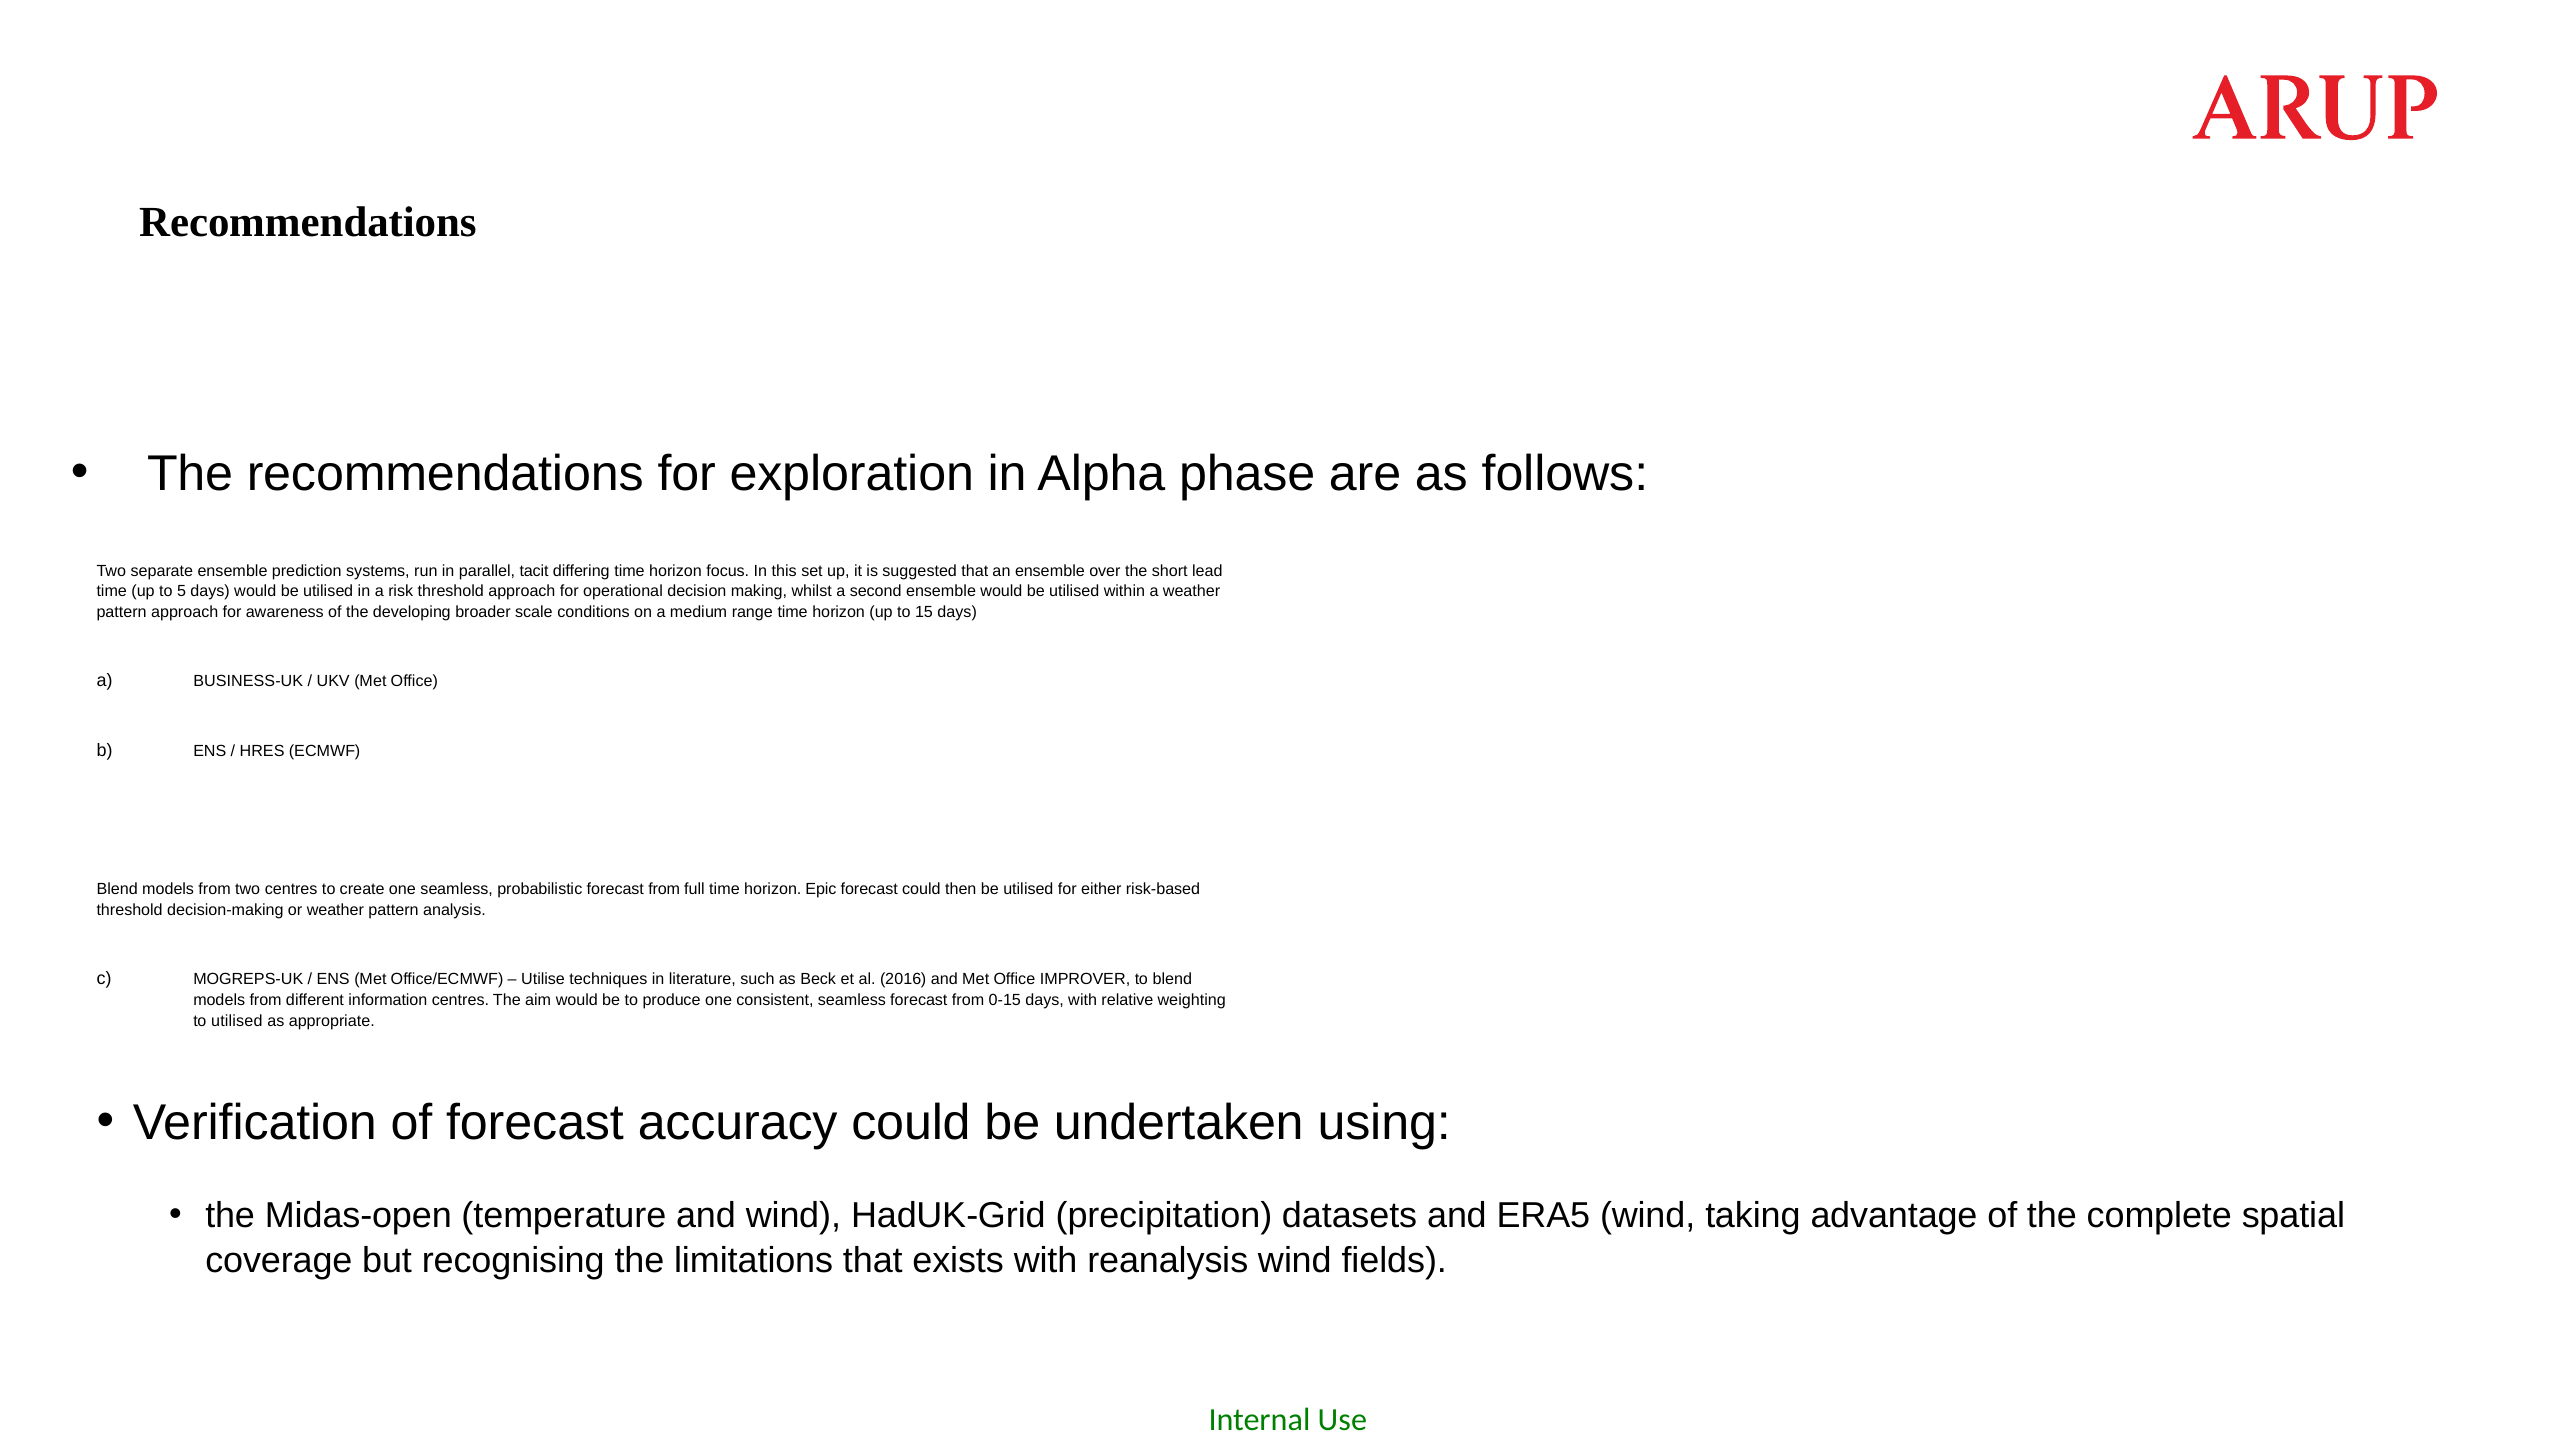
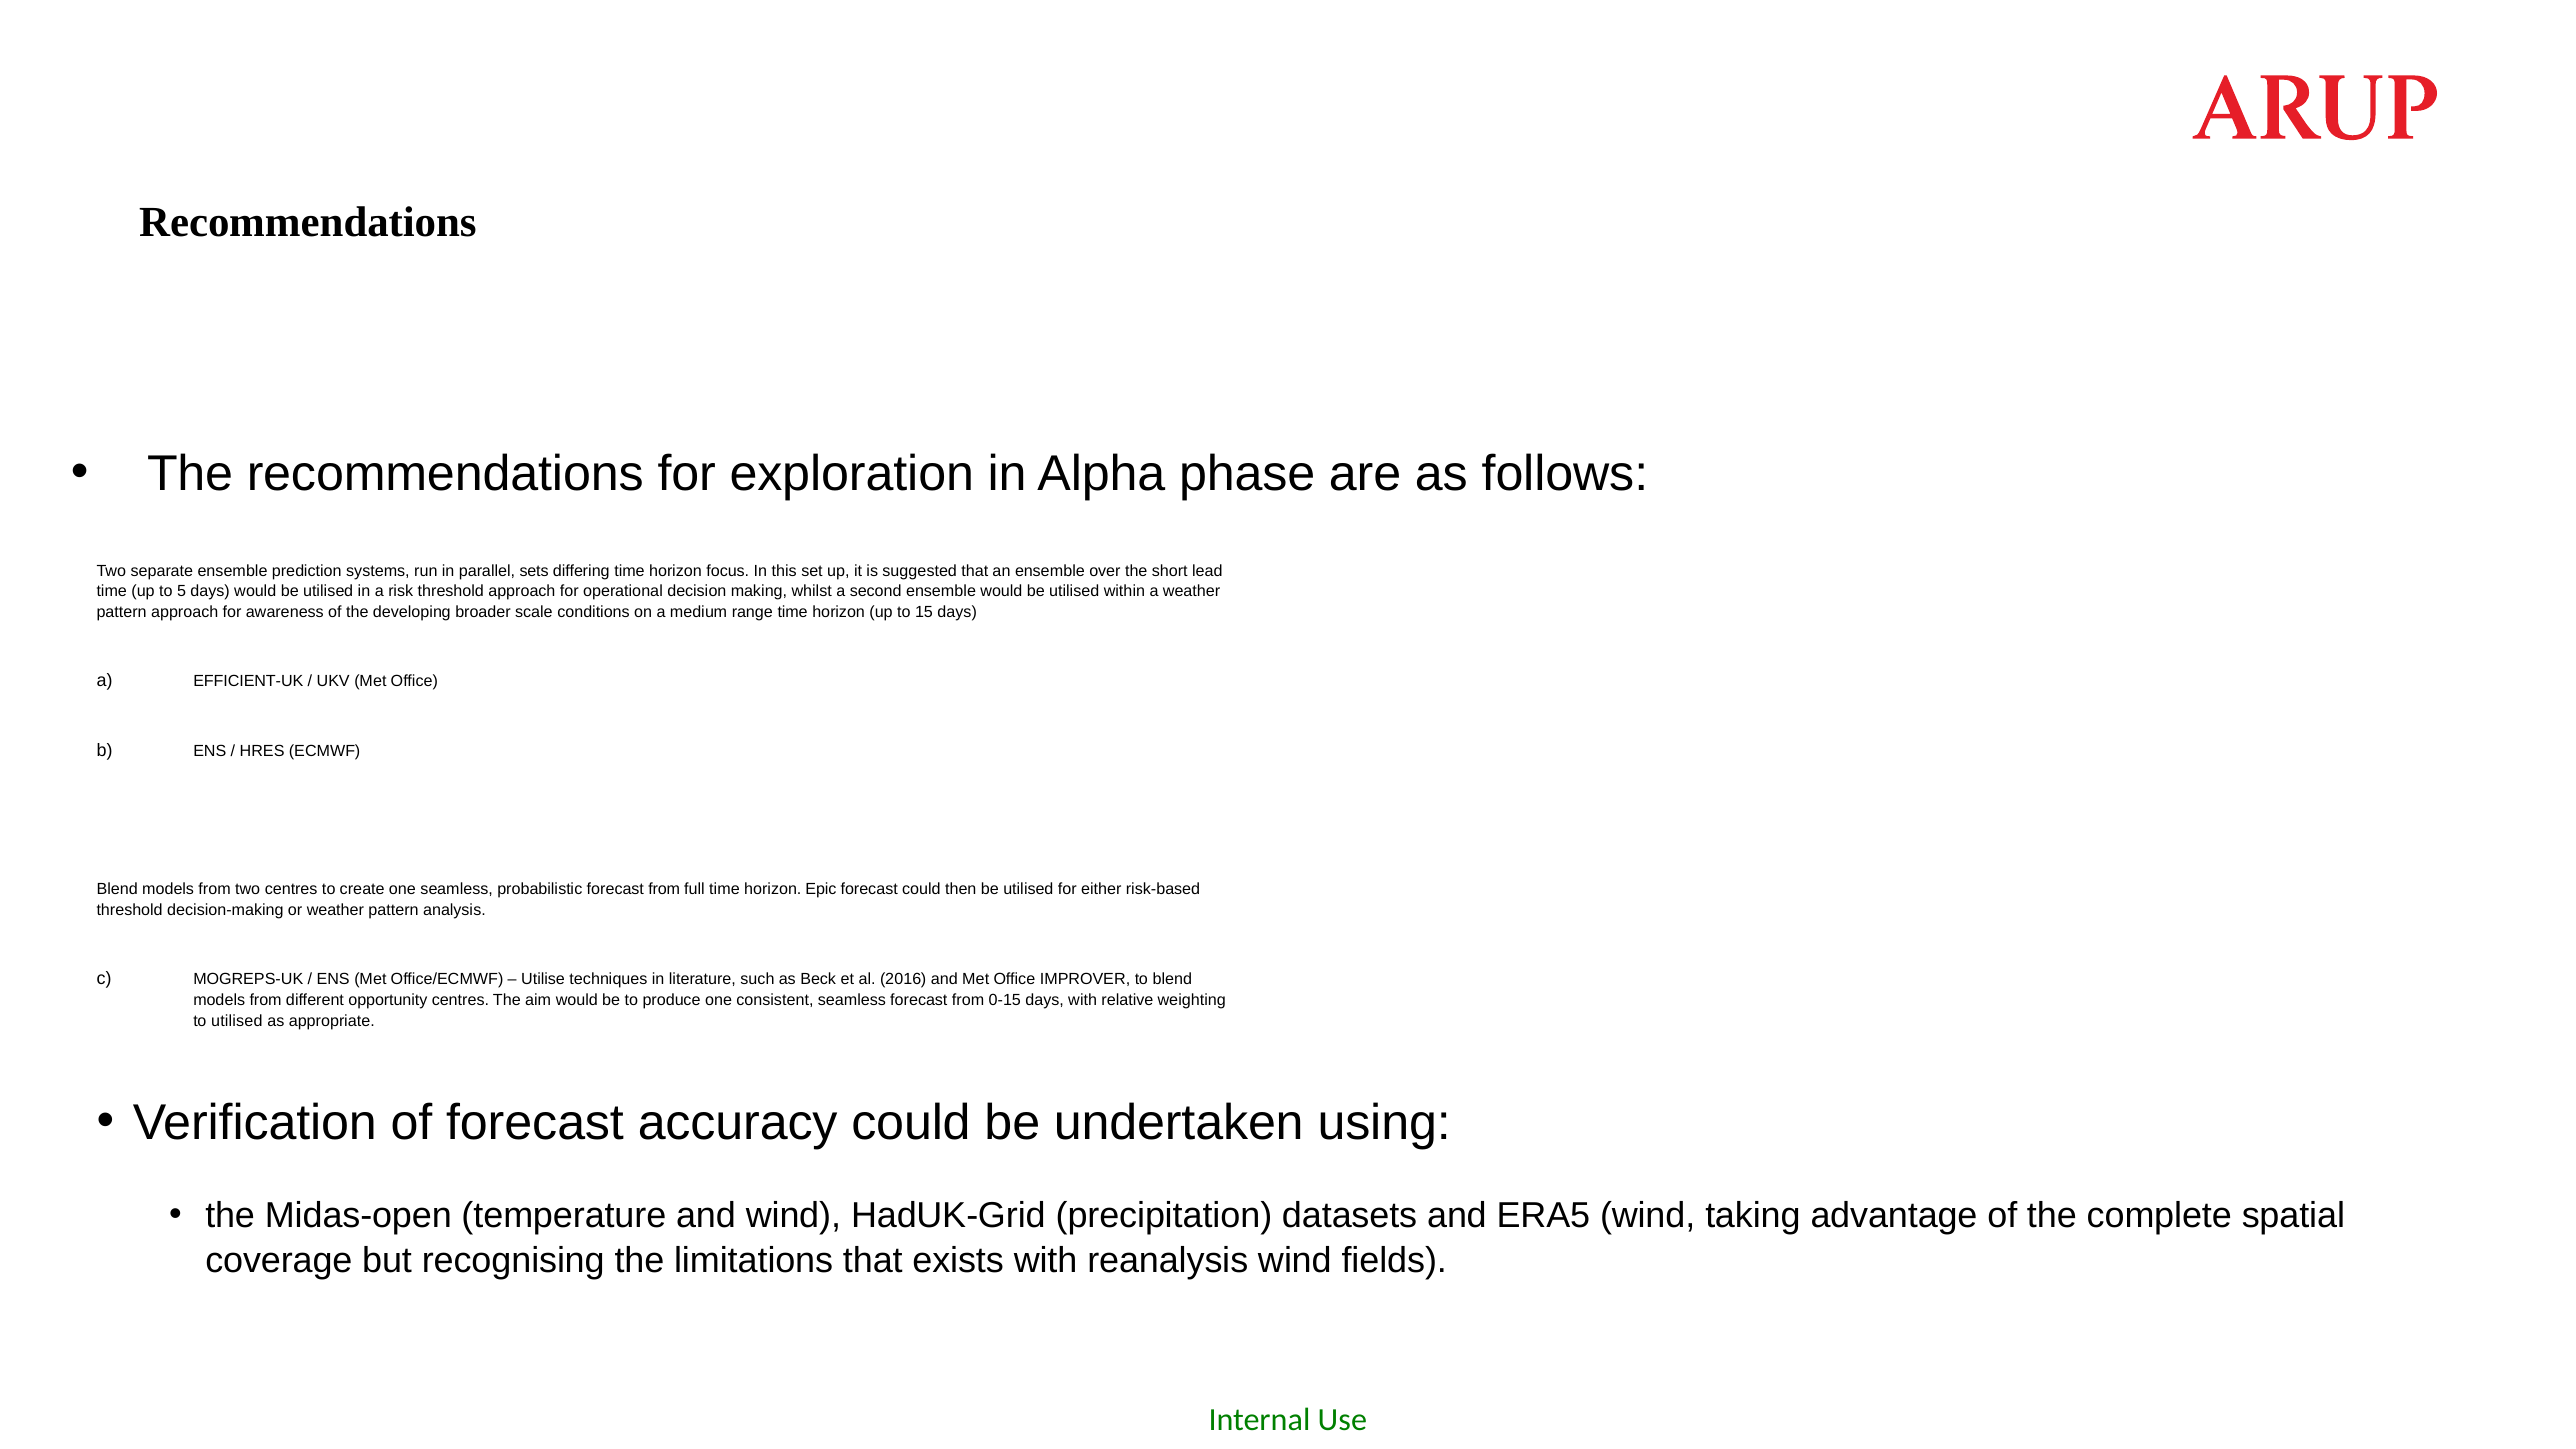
tacit: tacit -> sets
BUSINESS-UK: BUSINESS-UK -> EFFICIENT-UK
information: information -> opportunity
